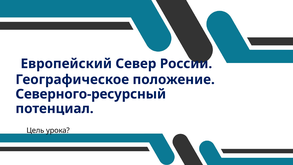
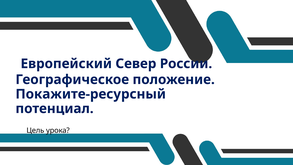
Северного-ресурсный: Северного-ресурсный -> Покажите-ресурсный
